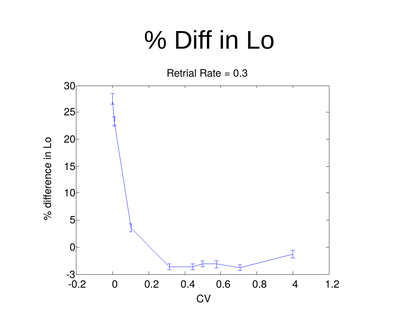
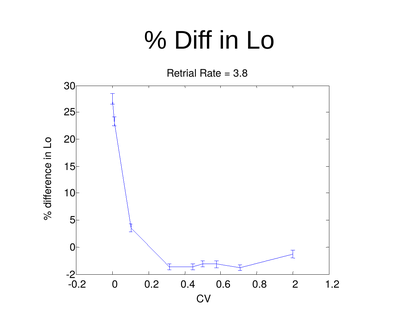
0.3: 0.3 -> 3.8
-3: -3 -> -2
4: 4 -> 2
